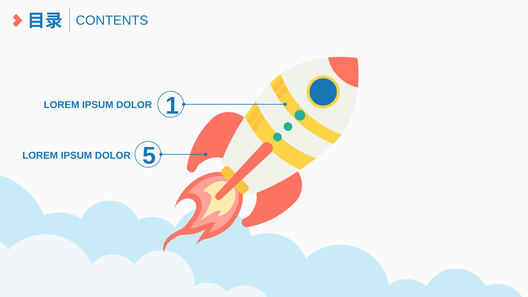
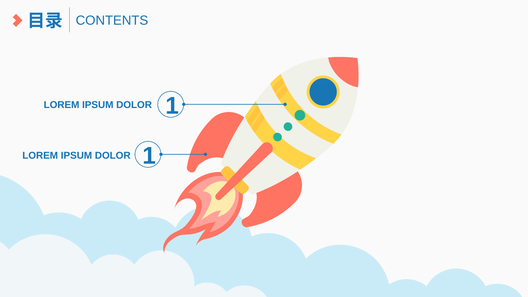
DOLOR 5: 5 -> 1
